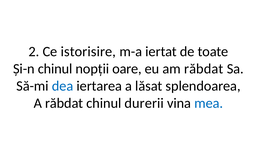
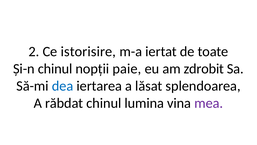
oare: oare -> paie
am răbdat: răbdat -> zdrobit
durerii: durerii -> lumina
mea colour: blue -> purple
